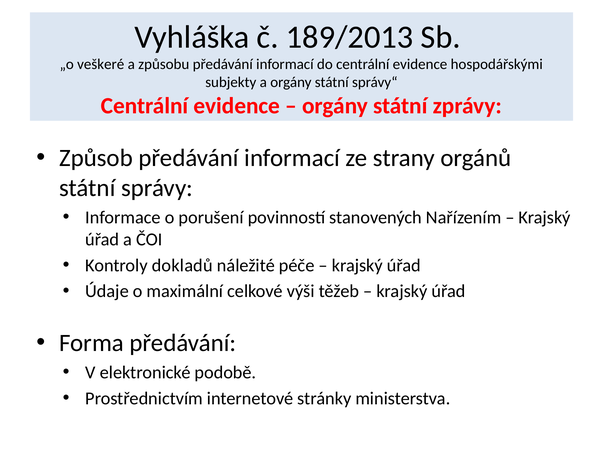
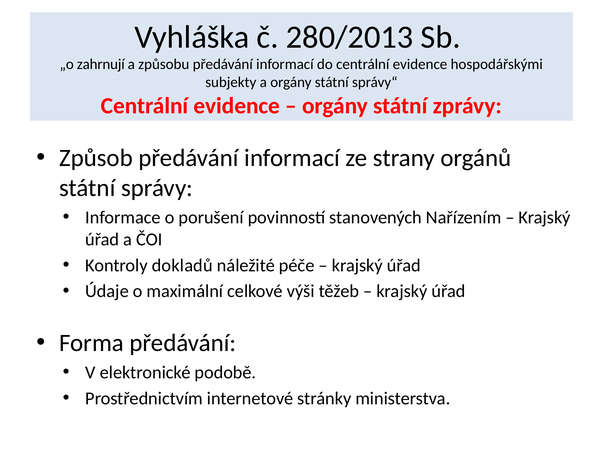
189/2013: 189/2013 -> 280/2013
veškeré: veškeré -> zahrnují
